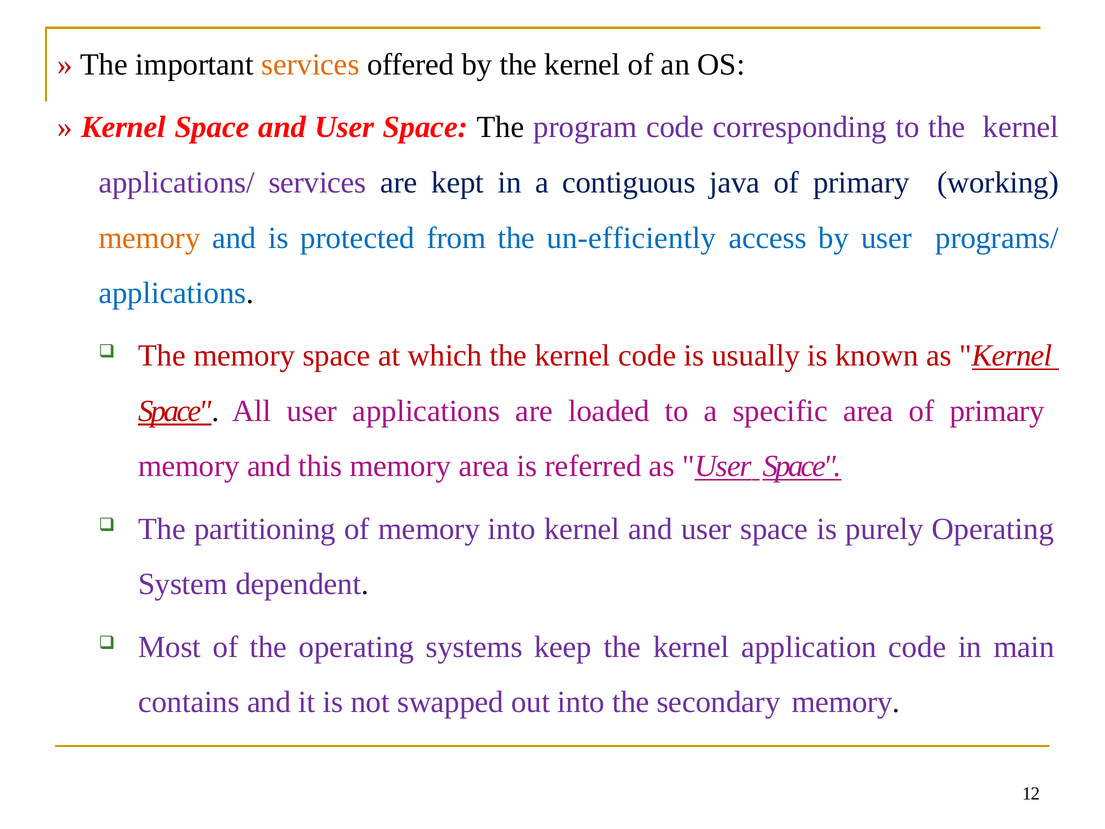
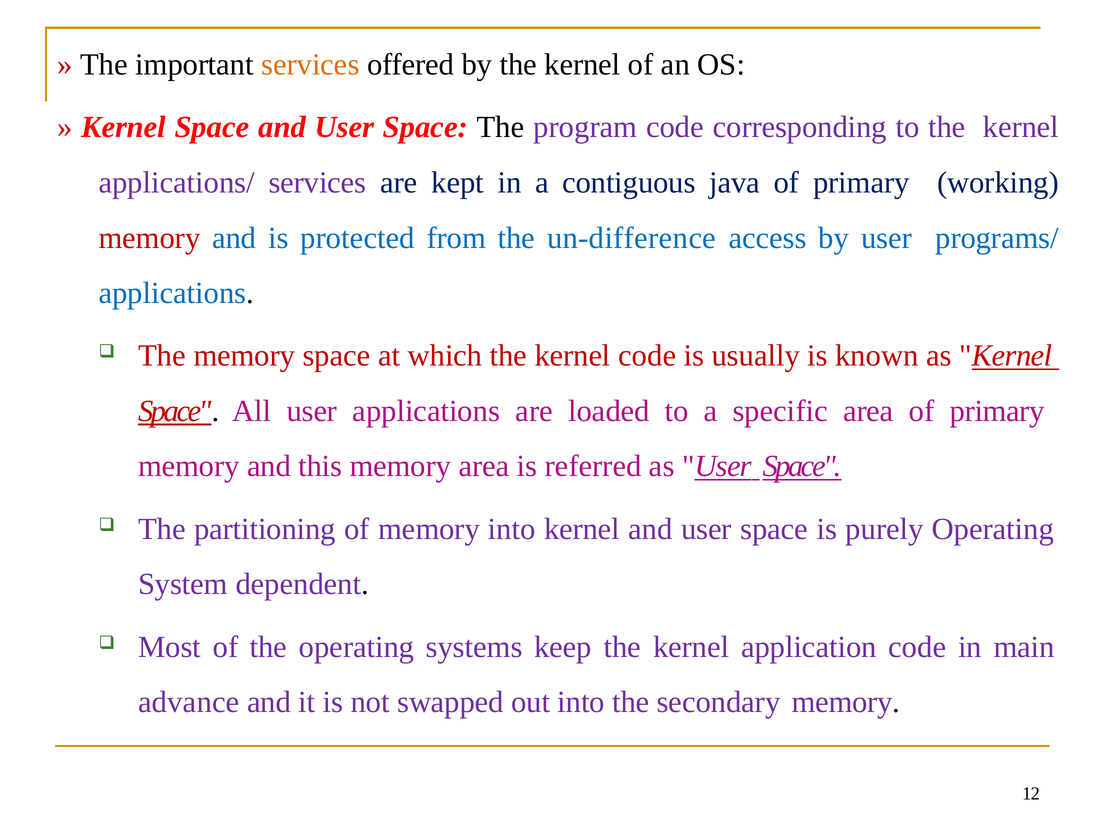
memory at (150, 238) colour: orange -> red
un-efficiently: un-efficiently -> un-difference
contains: contains -> advance
